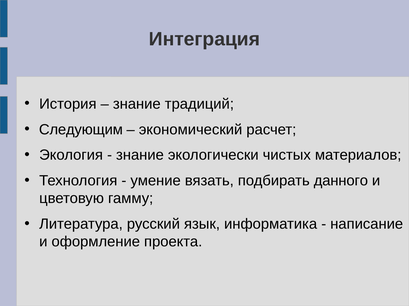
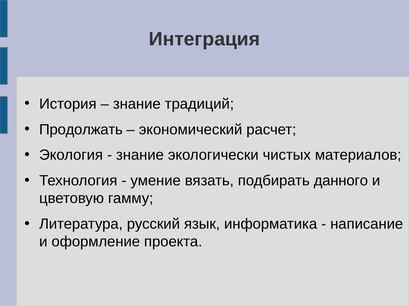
Следующим: Следующим -> Продолжать
